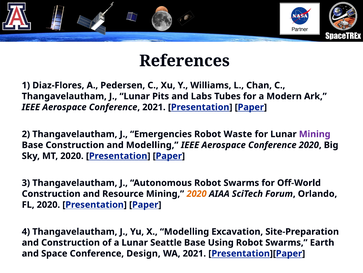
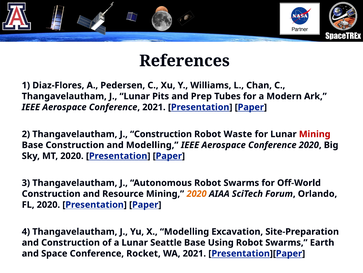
Labs: Labs -> Prep
J Emergencies: Emergencies -> Construction
Mining at (315, 134) colour: purple -> red
Design: Design -> Rocket
